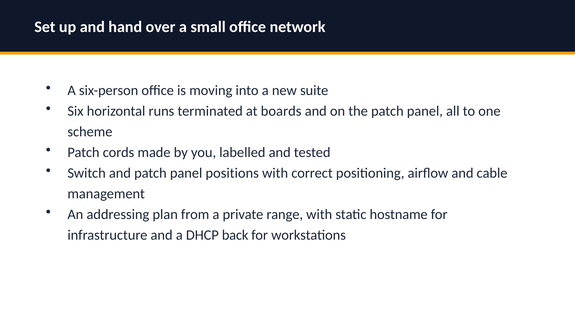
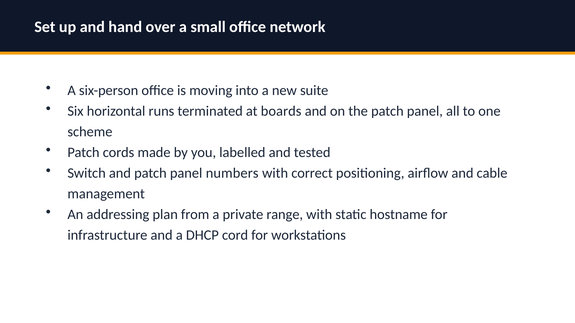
positions: positions -> numbers
back: back -> cord
